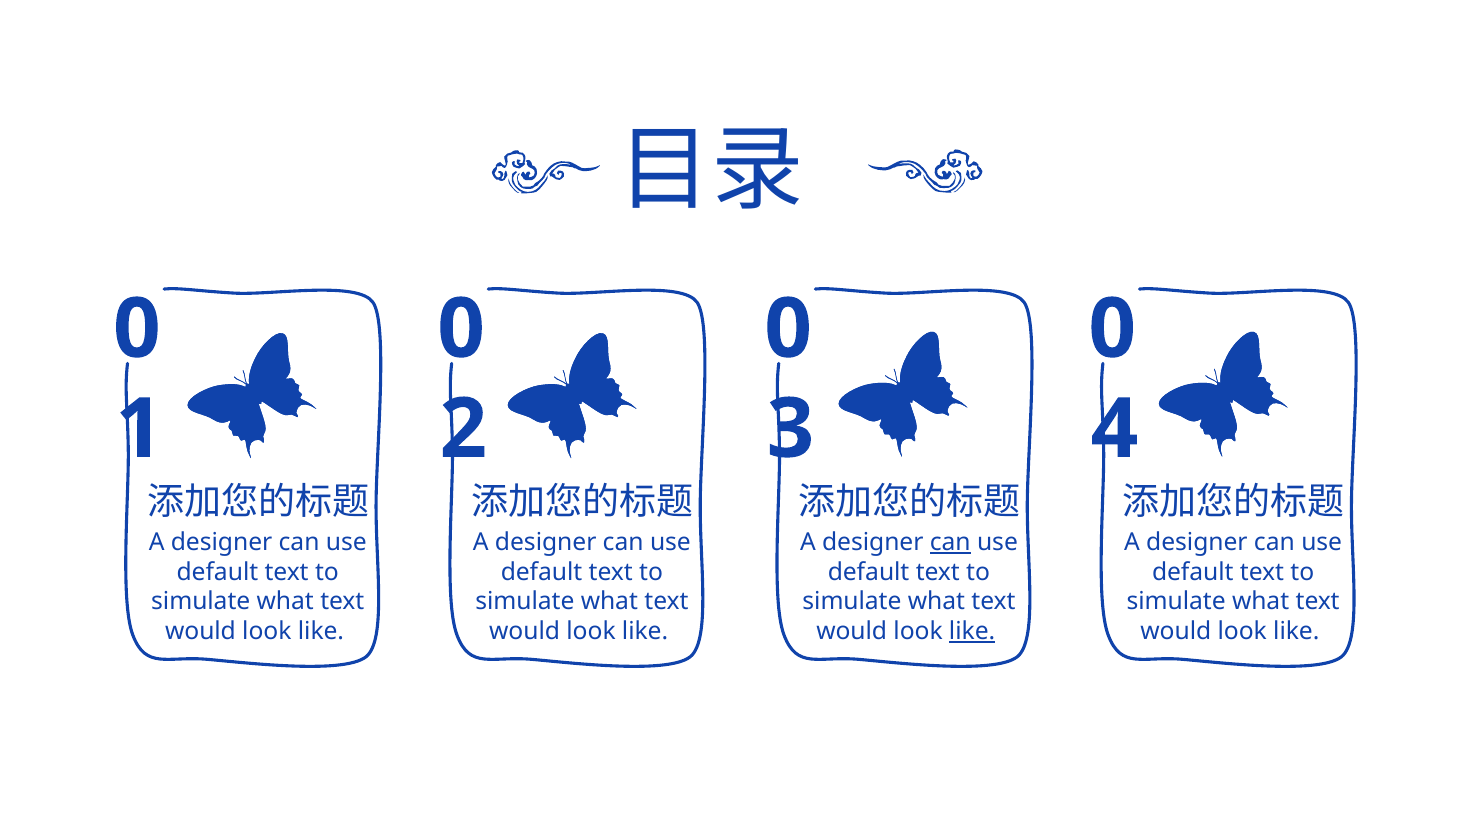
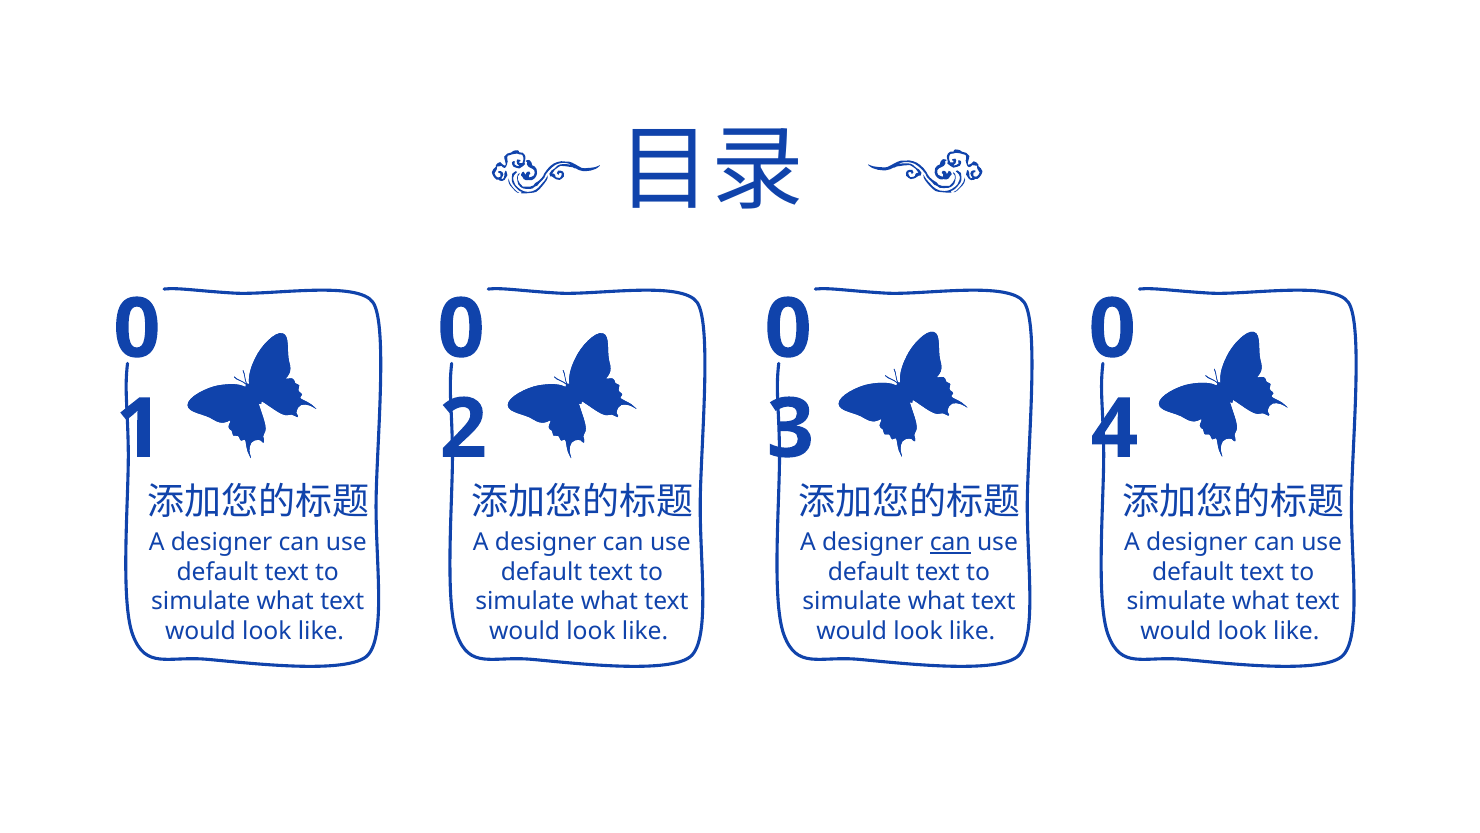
like at (972, 631) underline: present -> none
